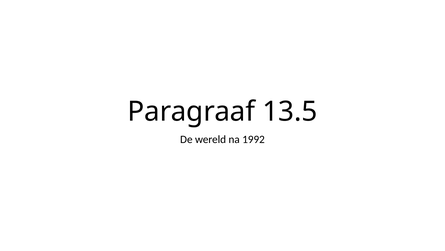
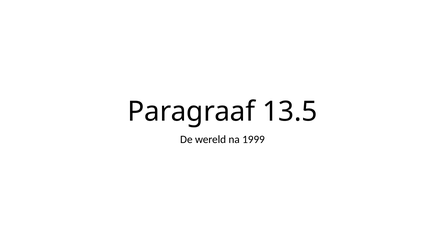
1992: 1992 -> 1999
